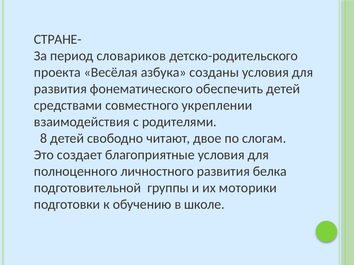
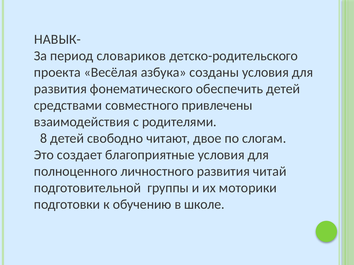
СТРАНЕ-: СТРАНЕ- -> НАВЫК-
укреплении: укреплении -> привлечены
белка: белка -> читай
